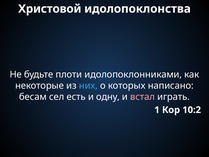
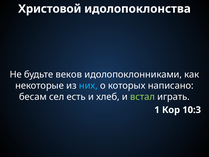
плоти: плоти -> веков
одну: одну -> хлеб
встал colour: pink -> light green
10:2: 10:2 -> 10:3
